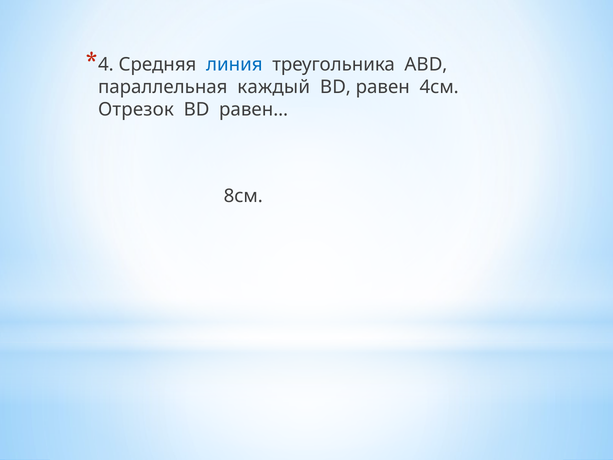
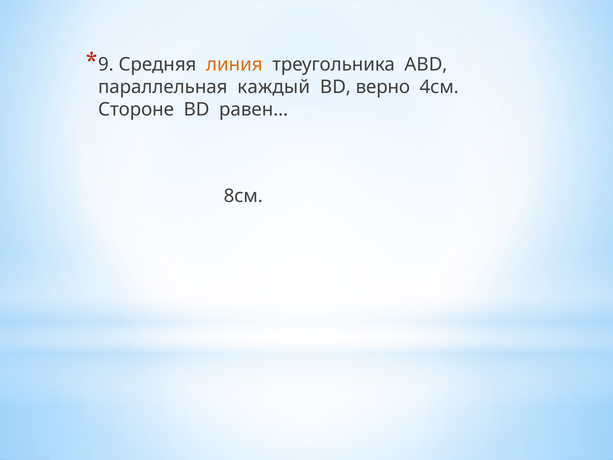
4: 4 -> 9
линия colour: blue -> orange
равен: равен -> верно
Отрезок: Отрезок -> Стороне
